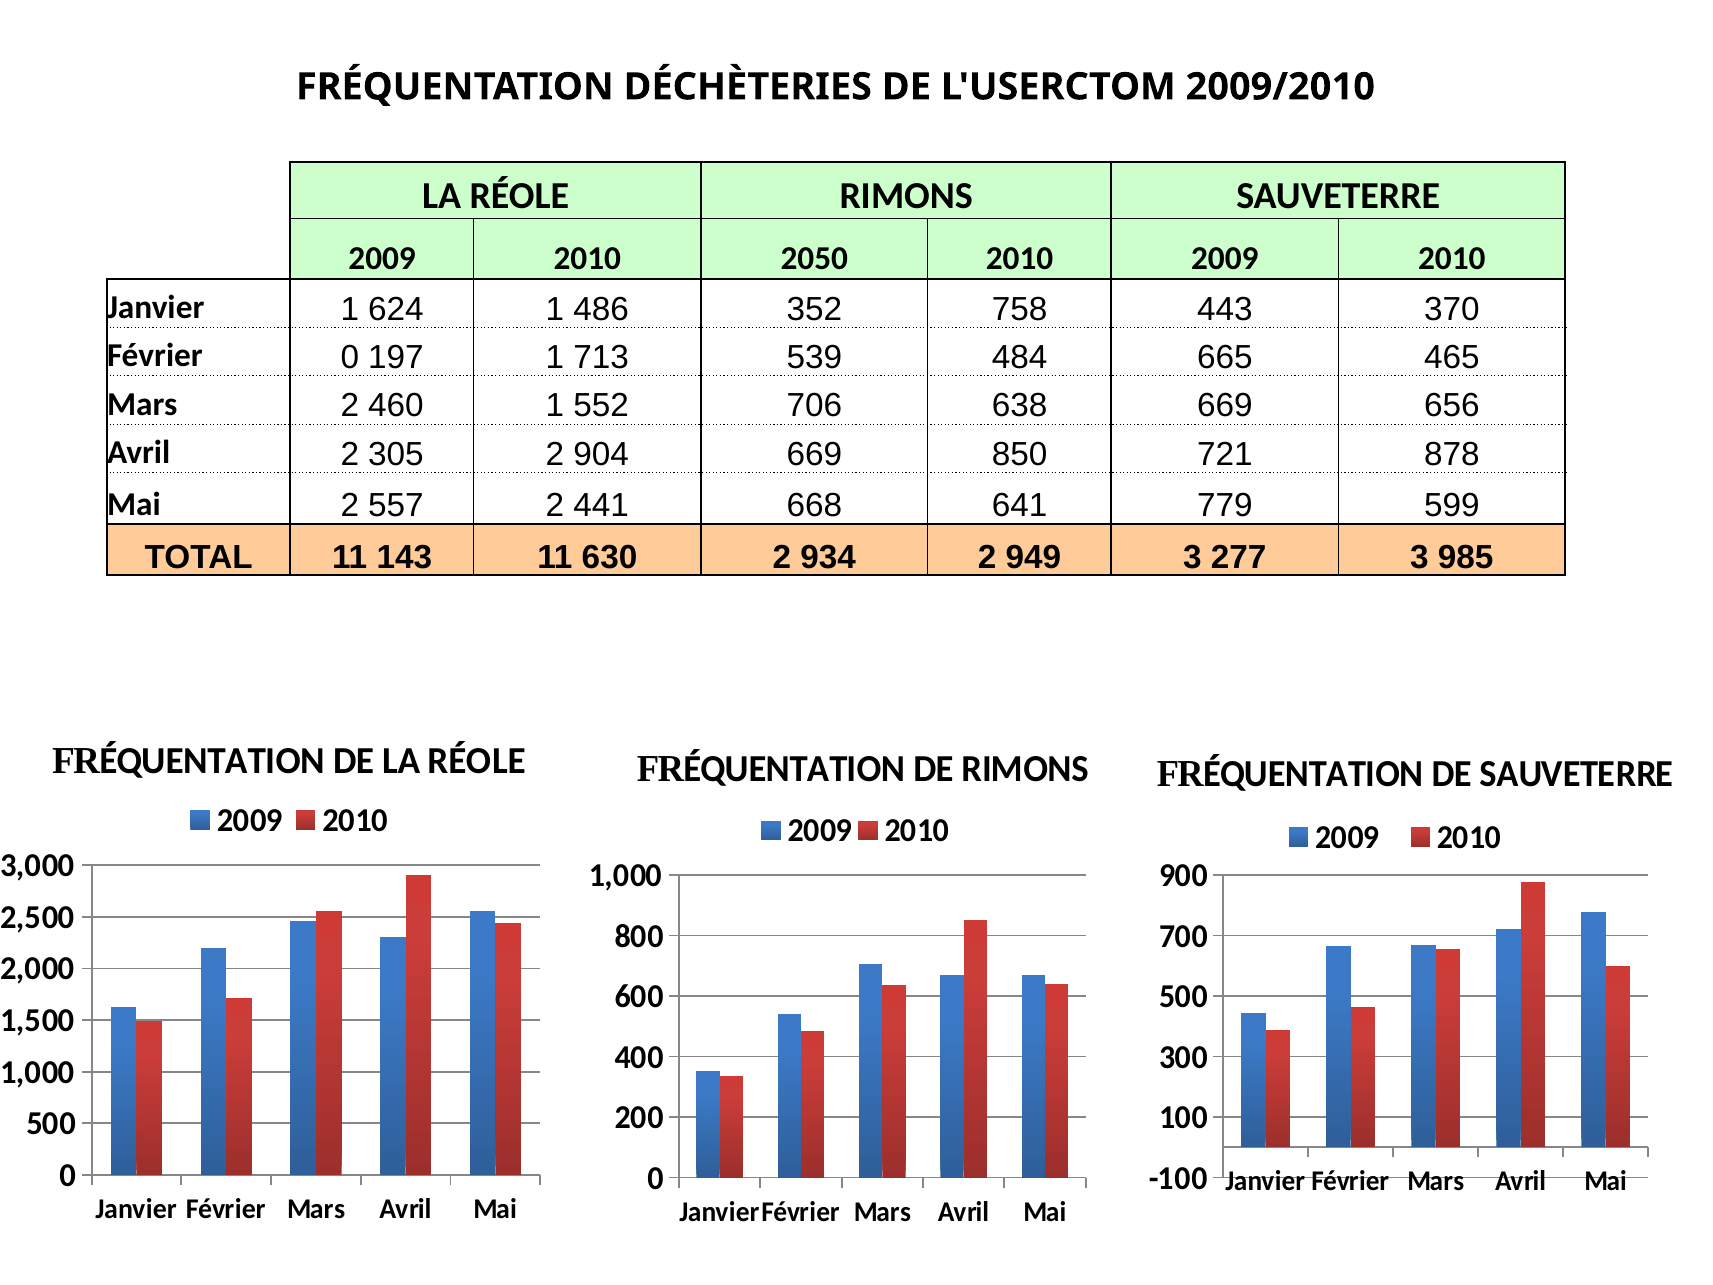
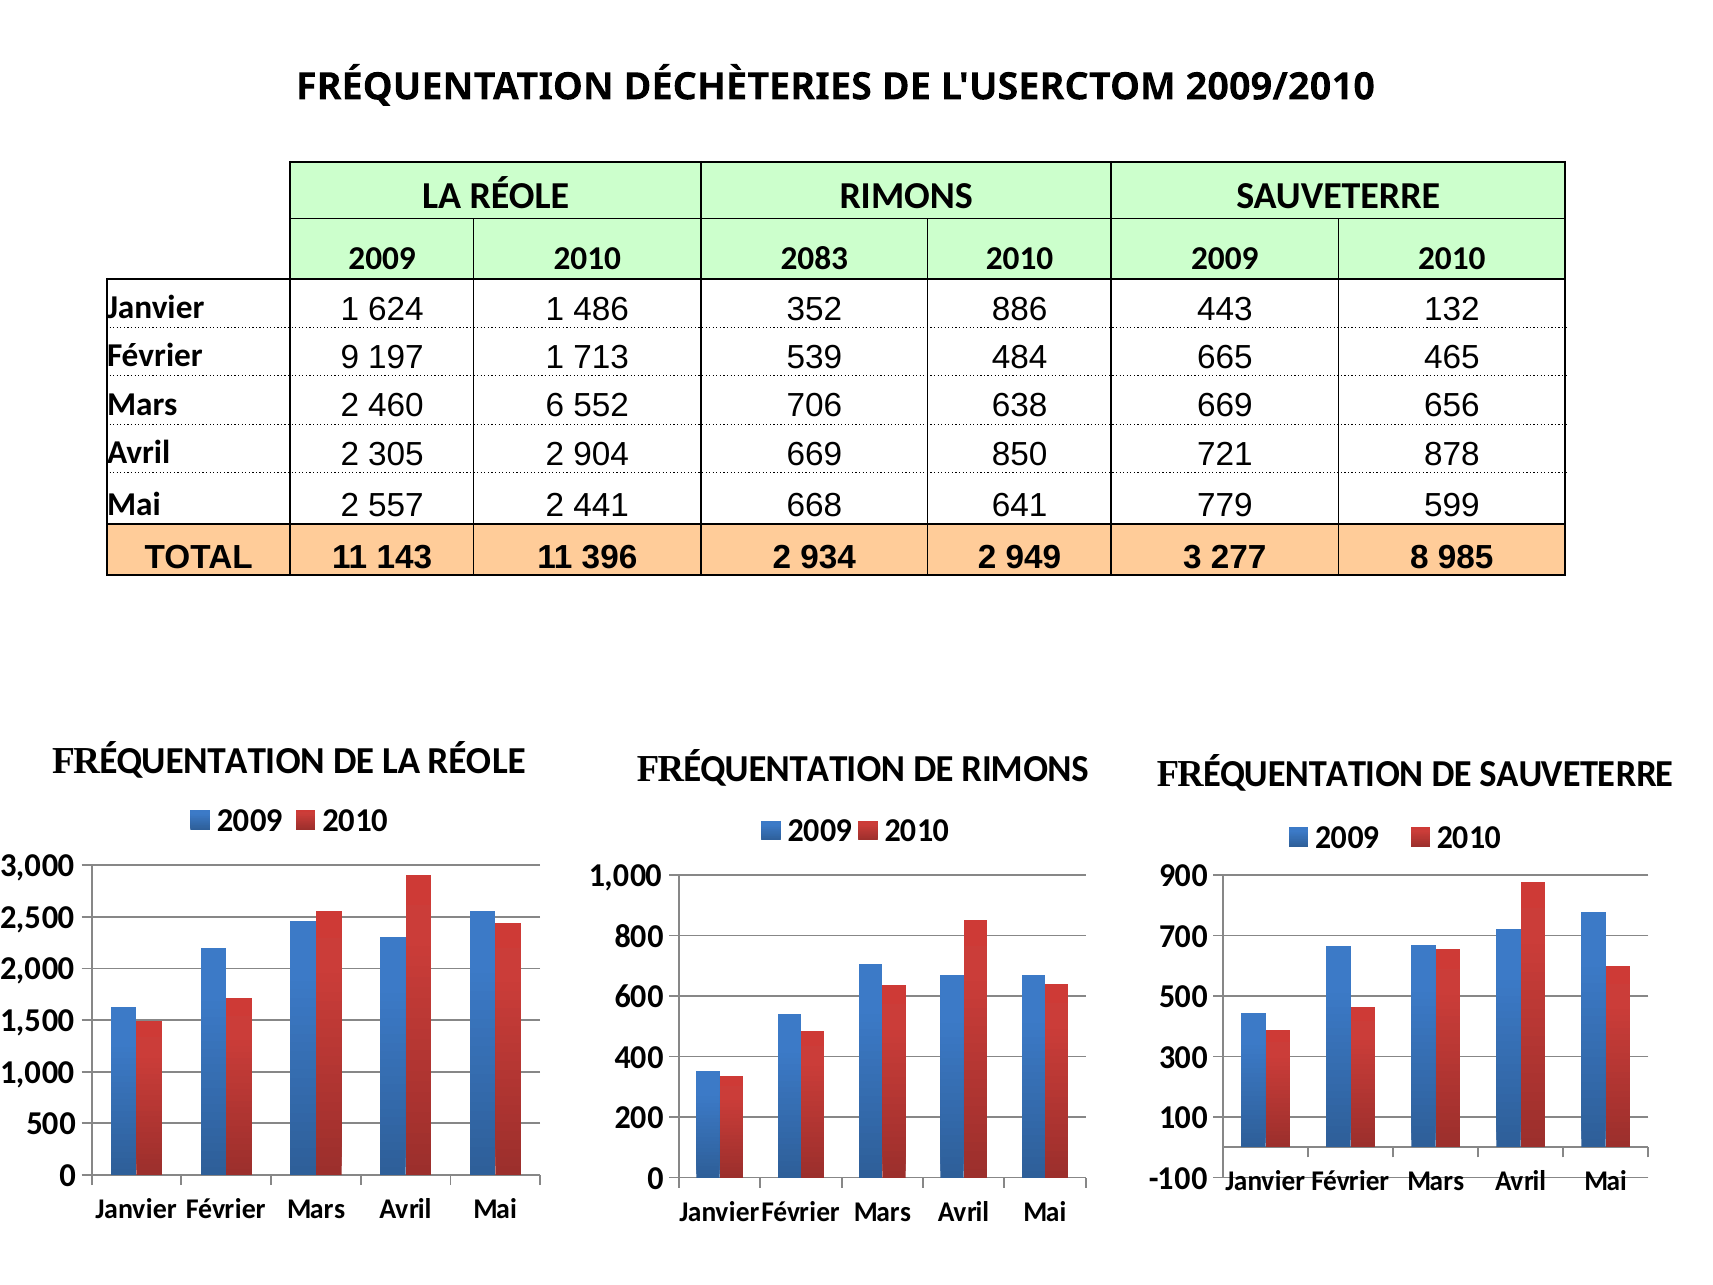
2050: 2050 -> 2083
758: 758 -> 886
370: 370 -> 132
Février 0: 0 -> 9
460 1: 1 -> 6
630: 630 -> 396
277 3: 3 -> 8
